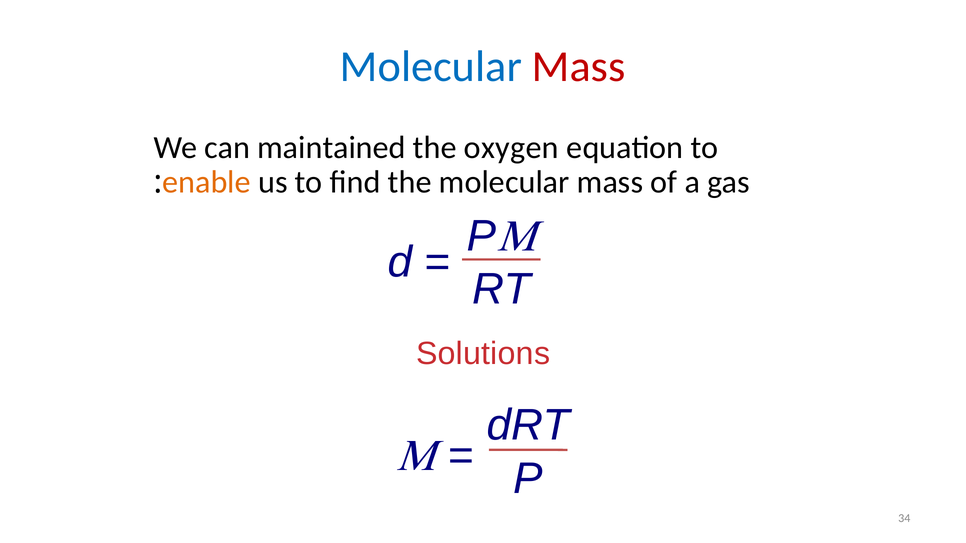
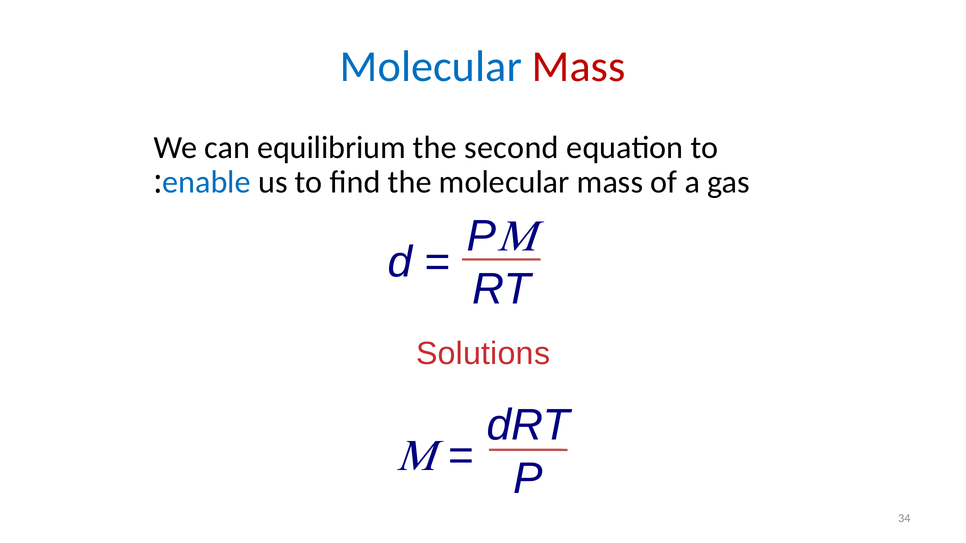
maintained: maintained -> equilibrium
oxygen: oxygen -> second
enable colour: orange -> blue
